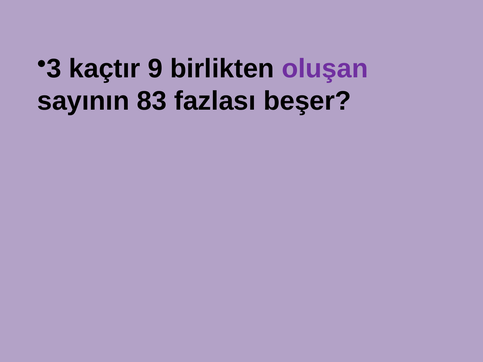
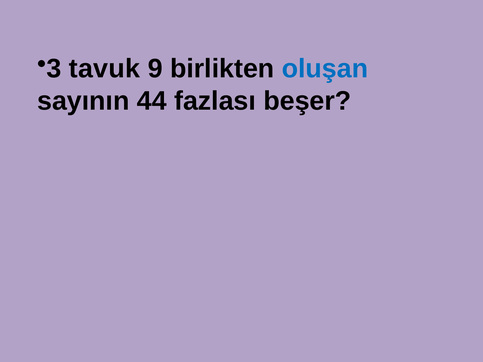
kaçtır: kaçtır -> tavuk
oluşan colour: purple -> blue
83: 83 -> 44
